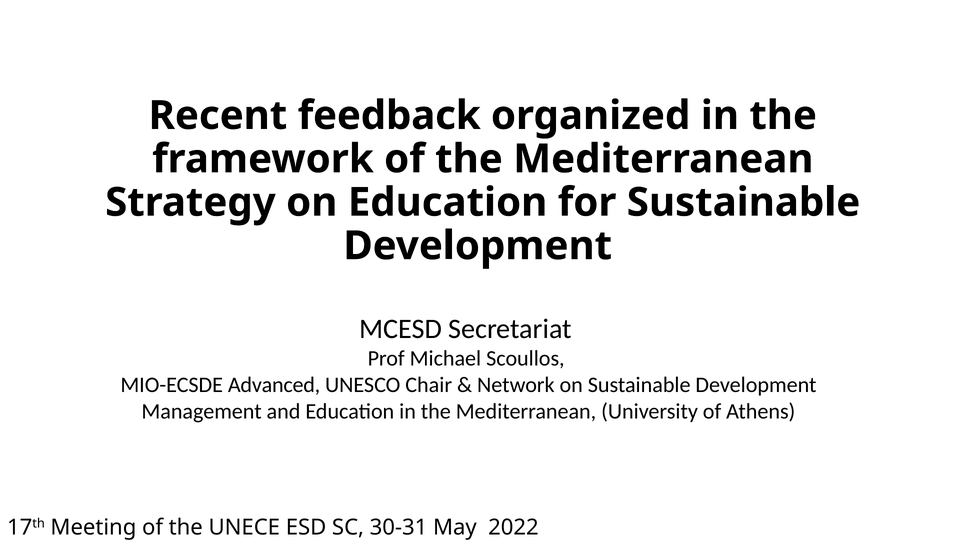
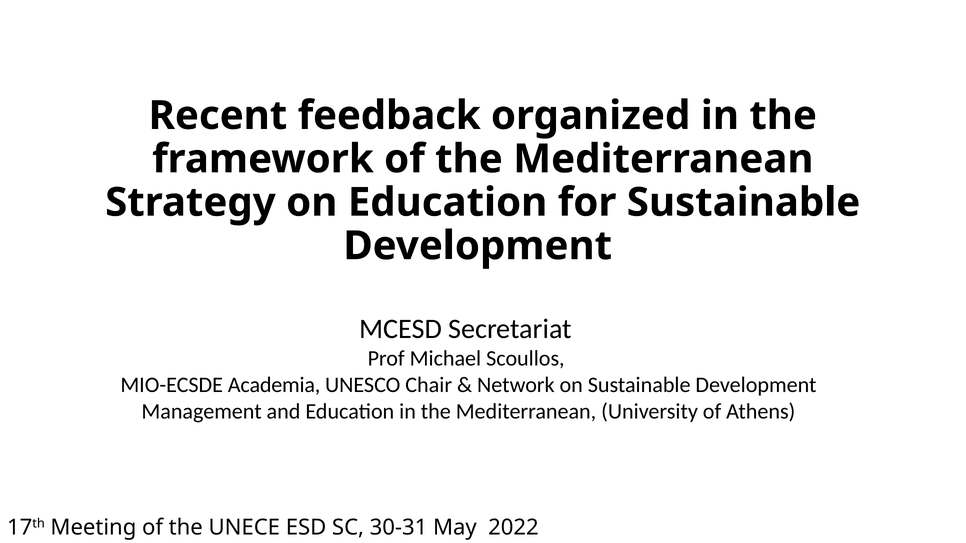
Advanced: Advanced -> Academia
